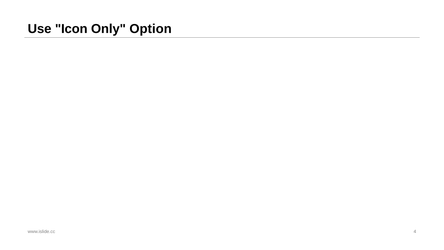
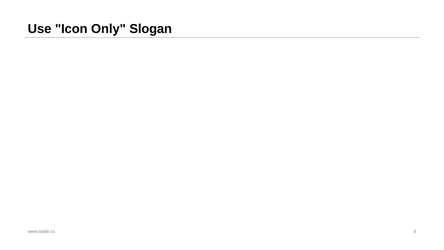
Option: Option -> Slogan
